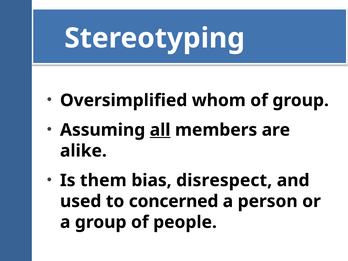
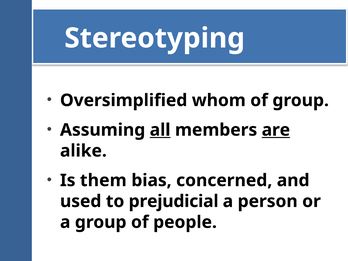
are underline: none -> present
disrespect: disrespect -> concerned
concerned: concerned -> prejudicial
